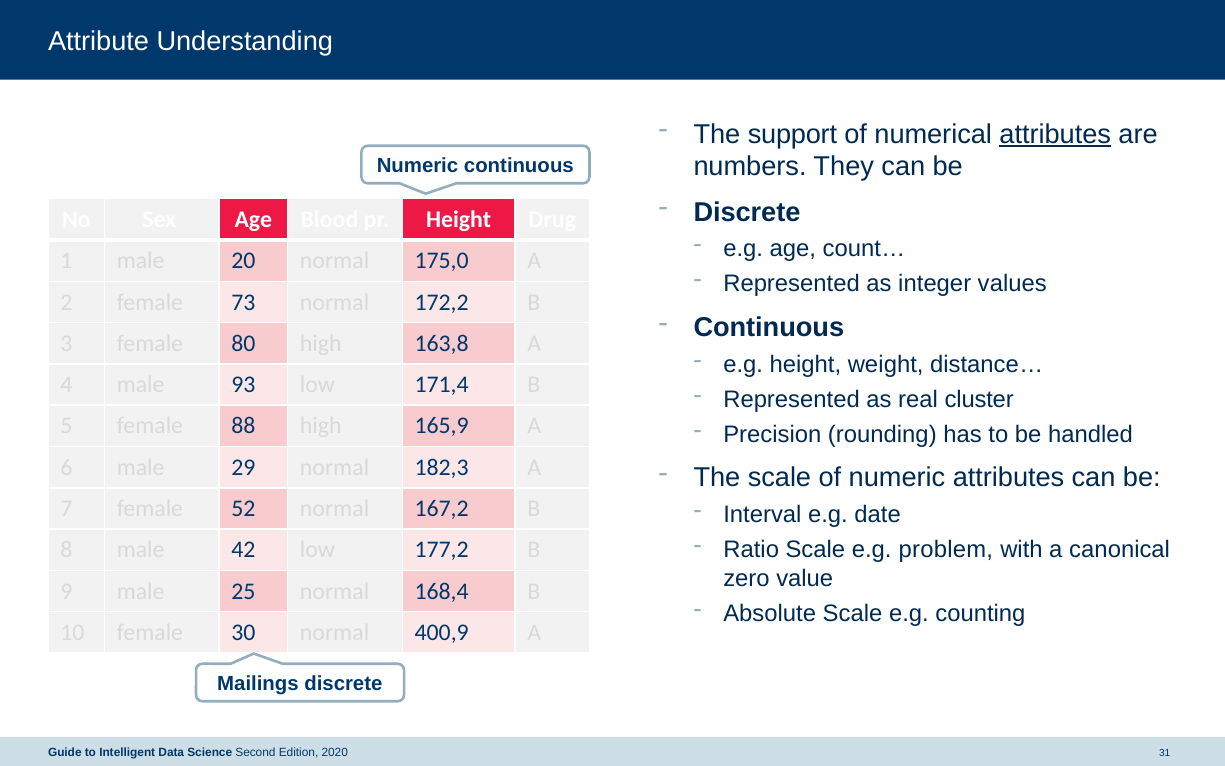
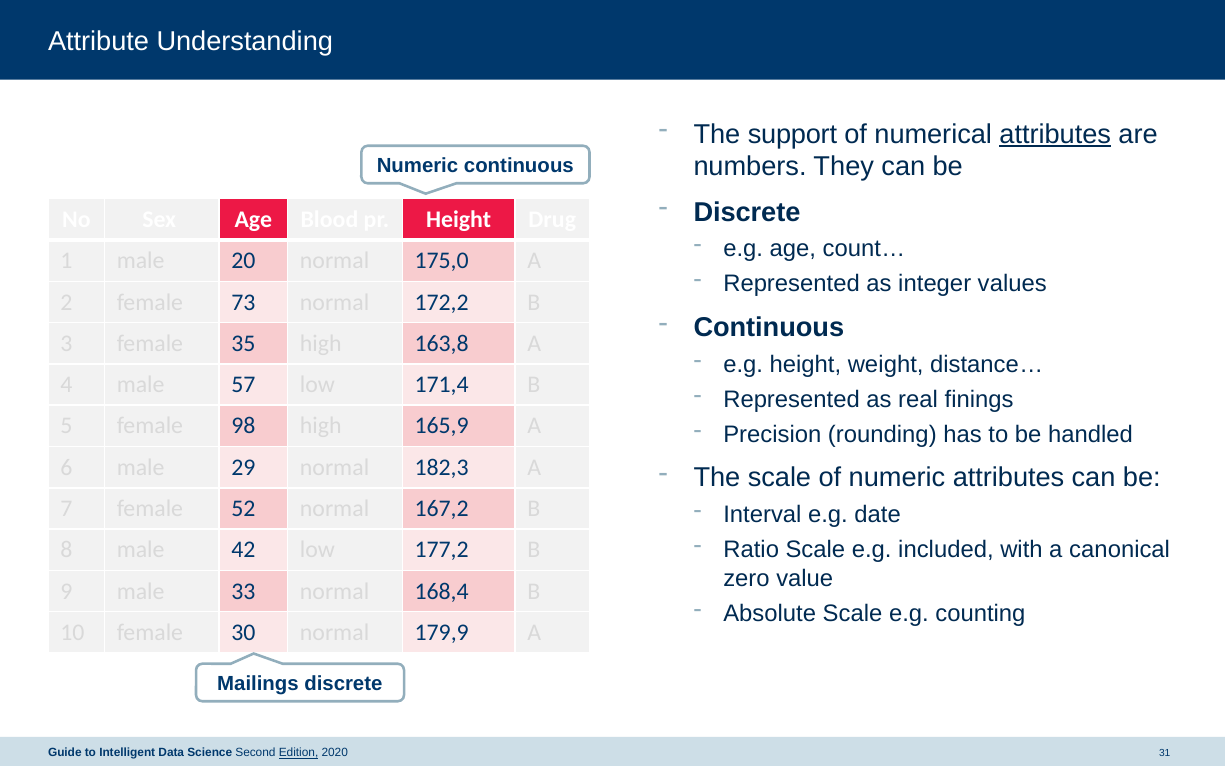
80: 80 -> 35
93: 93 -> 57
cluster: cluster -> finings
88: 88 -> 98
problem: problem -> included
25: 25 -> 33
400,9: 400,9 -> 179,9
Edition underline: none -> present
